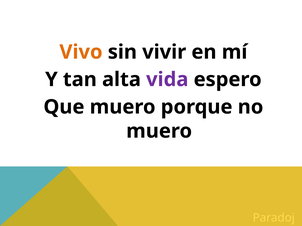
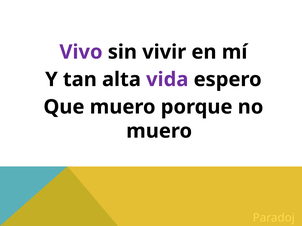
Vivo colour: orange -> purple
